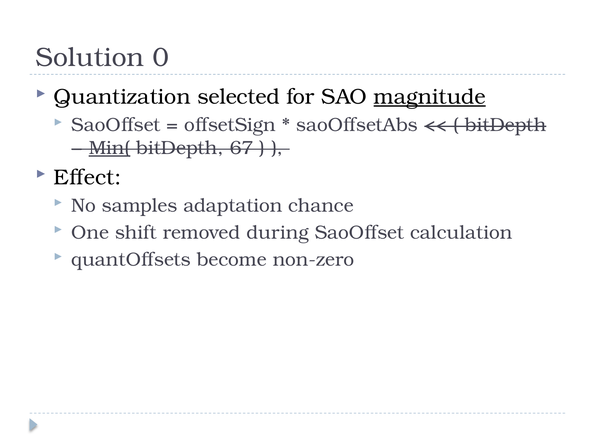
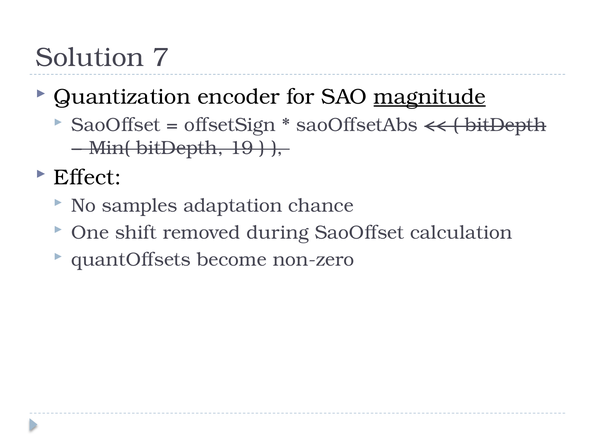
0: 0 -> 7
selected: selected -> encoder
Min( underline: present -> none
67: 67 -> 19
